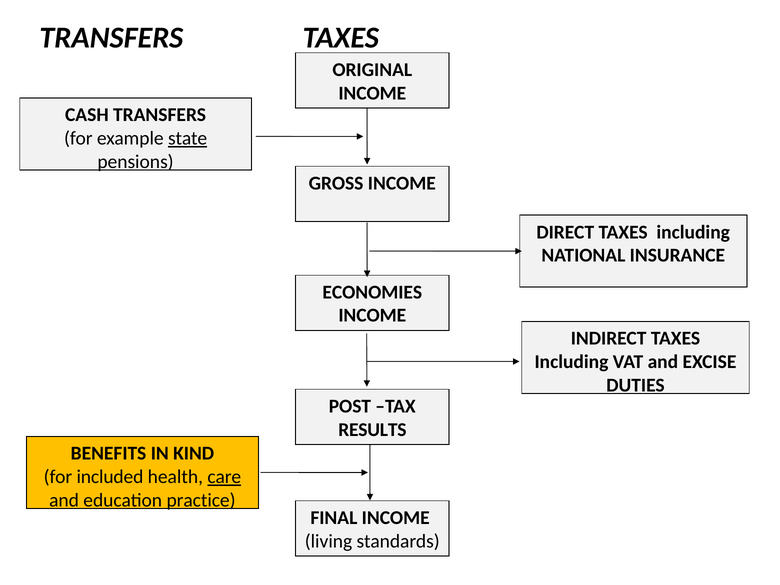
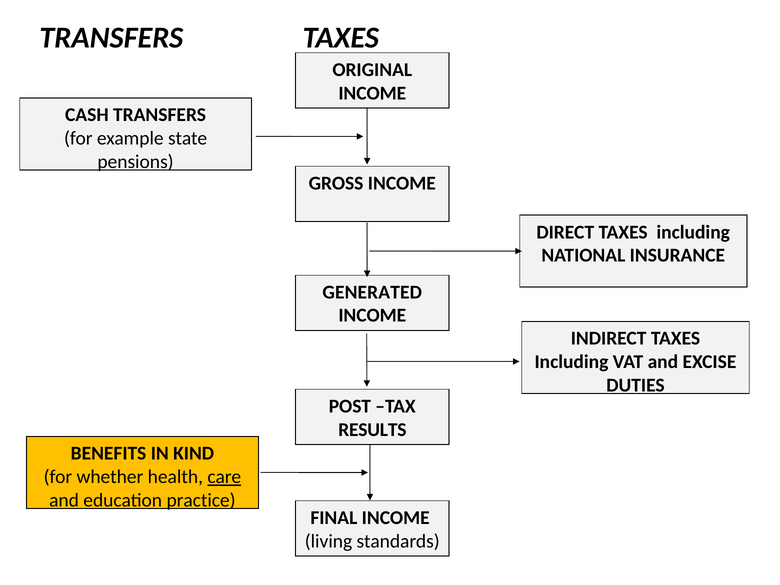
state underline: present -> none
ECONOMIES: ECONOMIES -> GENERATED
included: included -> whether
